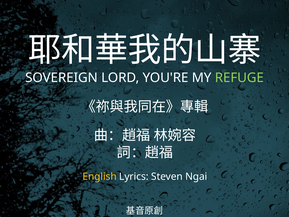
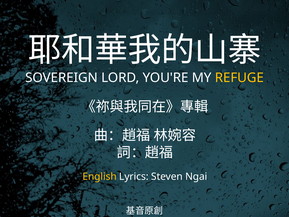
REFUGE colour: light green -> yellow
